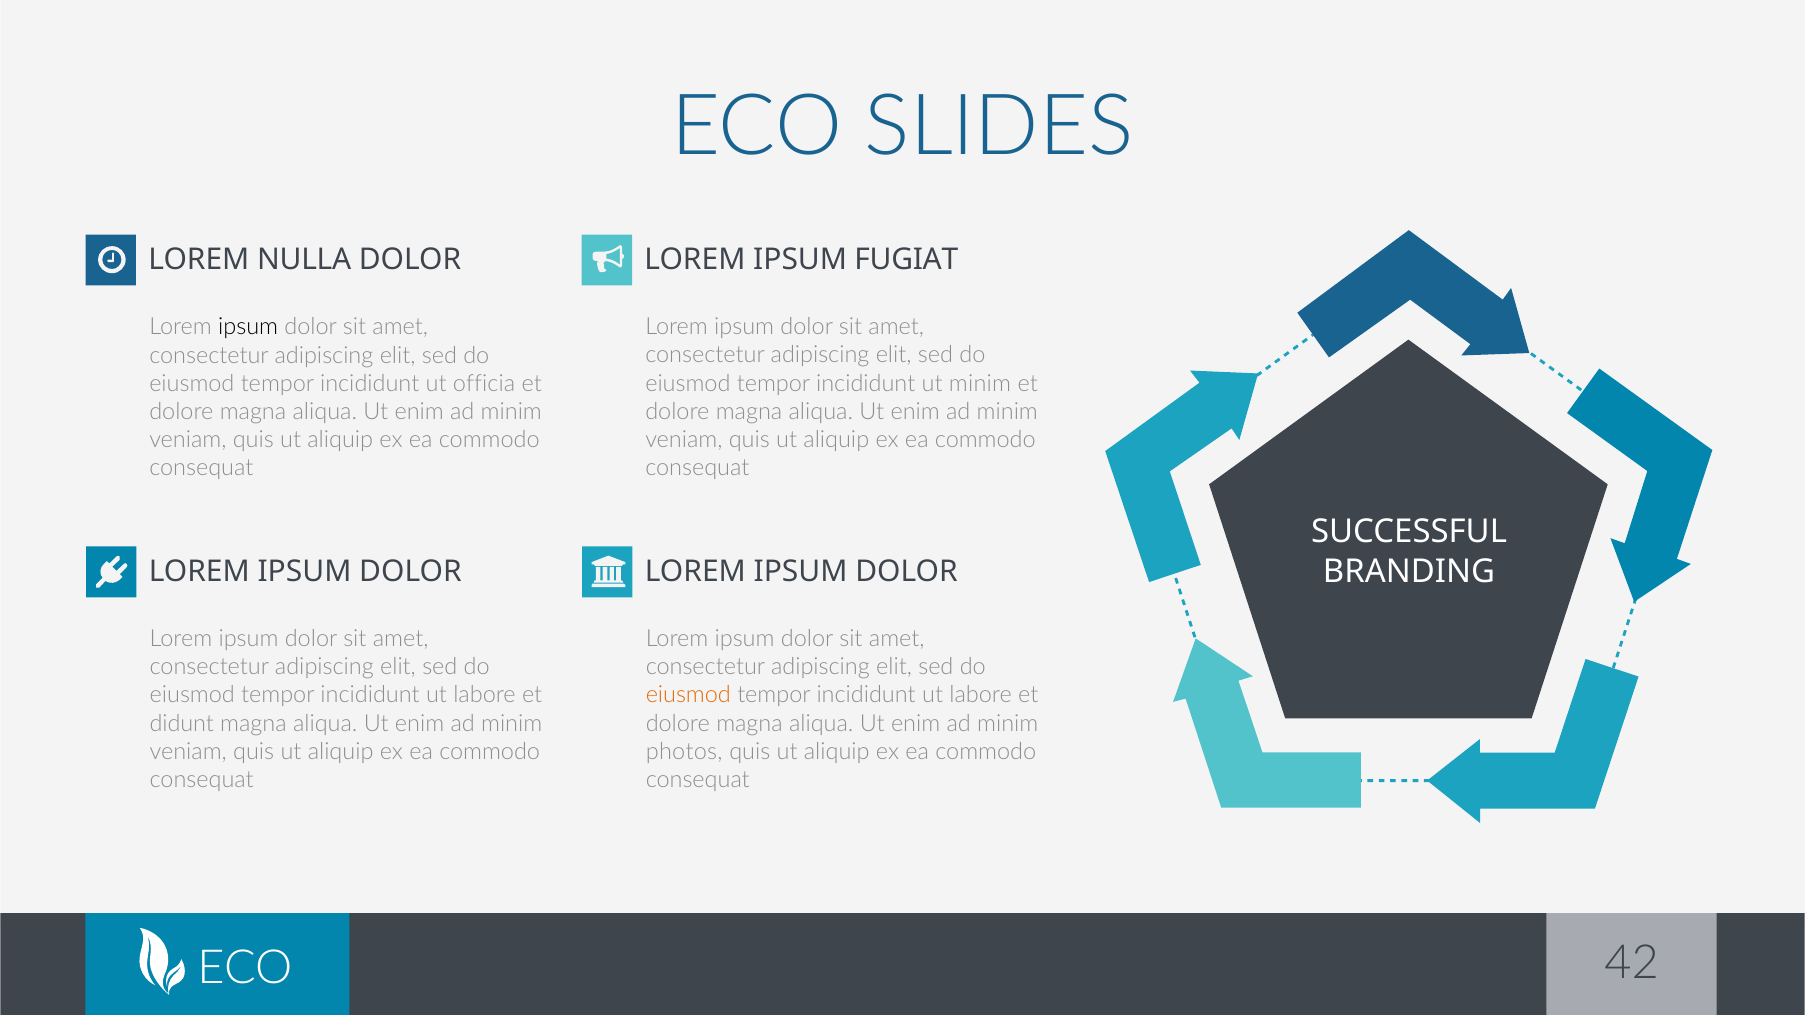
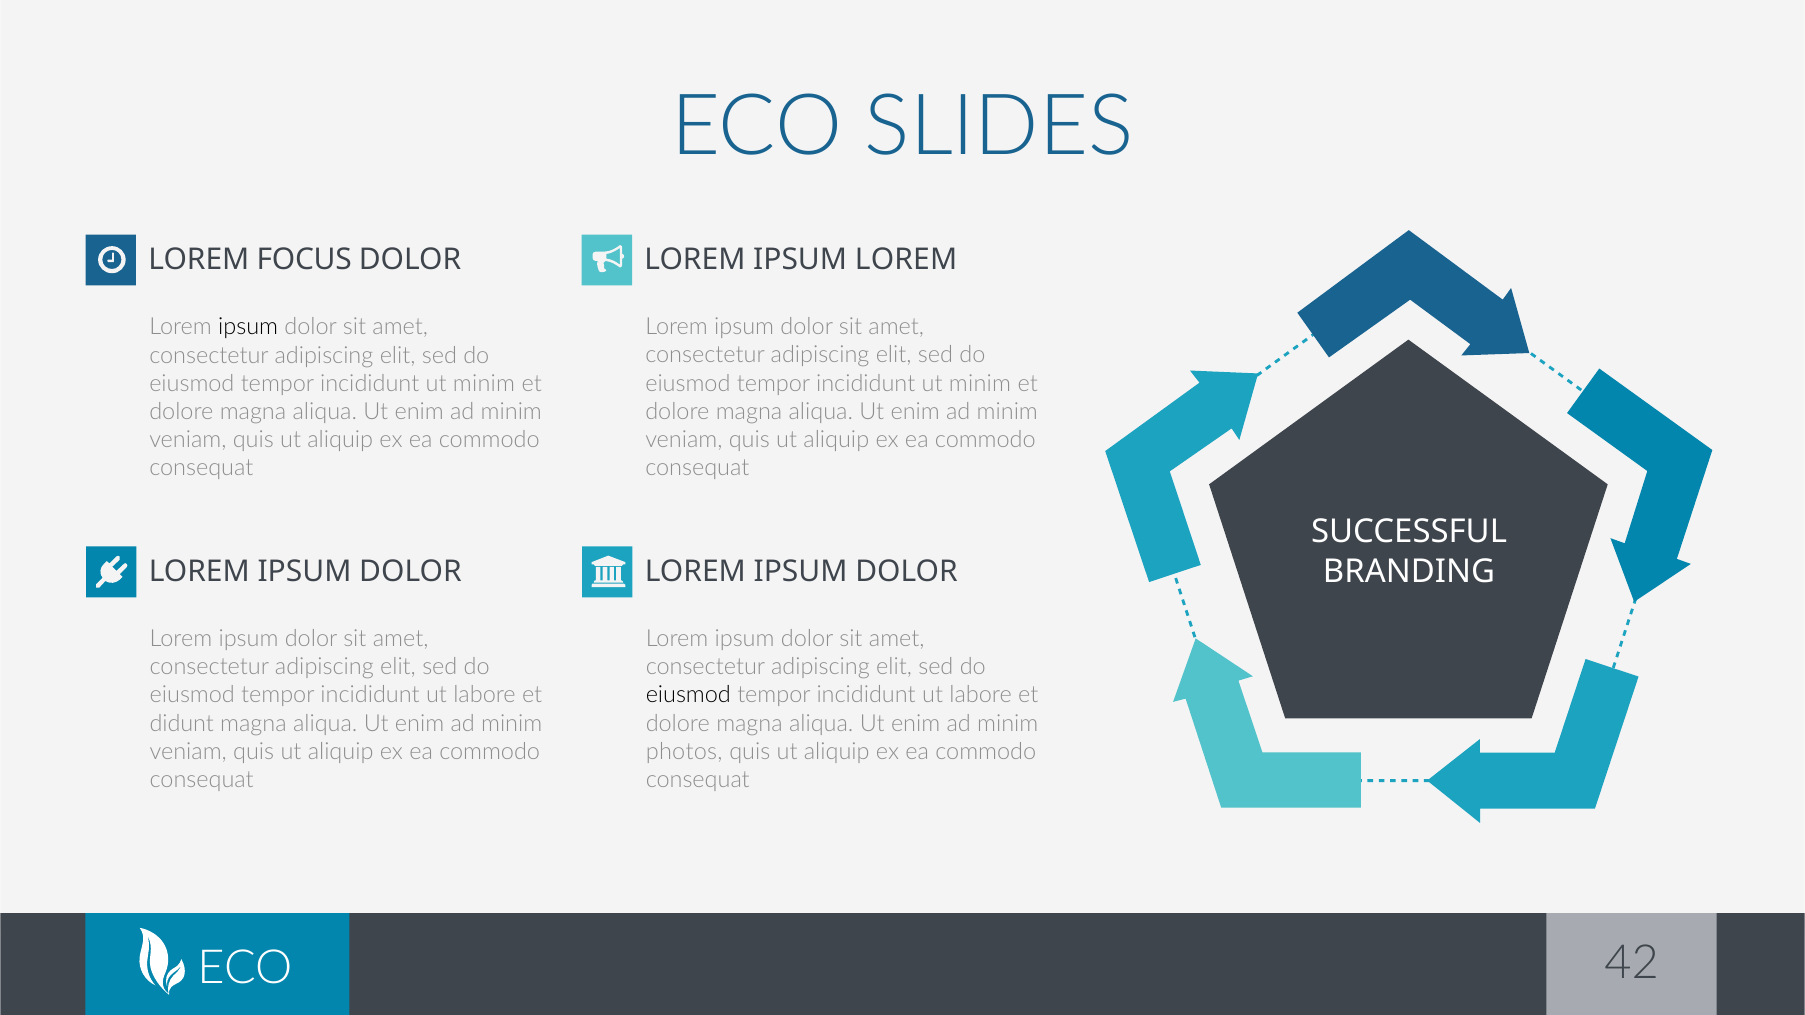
NULLA: NULLA -> FOCUS
IPSUM FUGIAT: FUGIAT -> LOREM
officia at (484, 384): officia -> minim
eiusmod at (688, 695) colour: orange -> black
